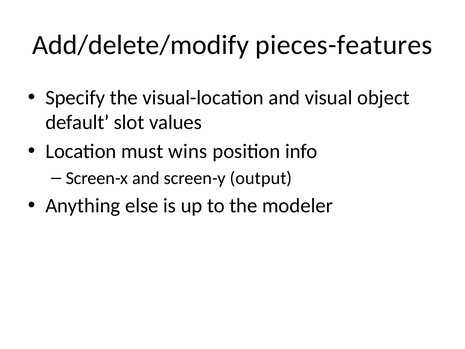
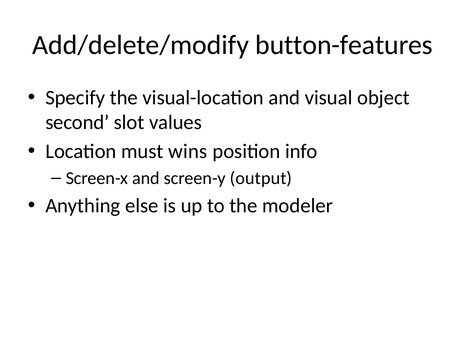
pieces-features: pieces-features -> button-features
default: default -> second
